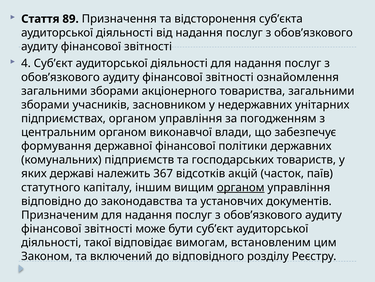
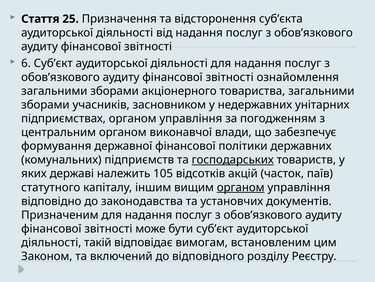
89: 89 -> 25
4: 4 -> 6
господарських underline: none -> present
367: 367 -> 105
такої: такої -> такій
